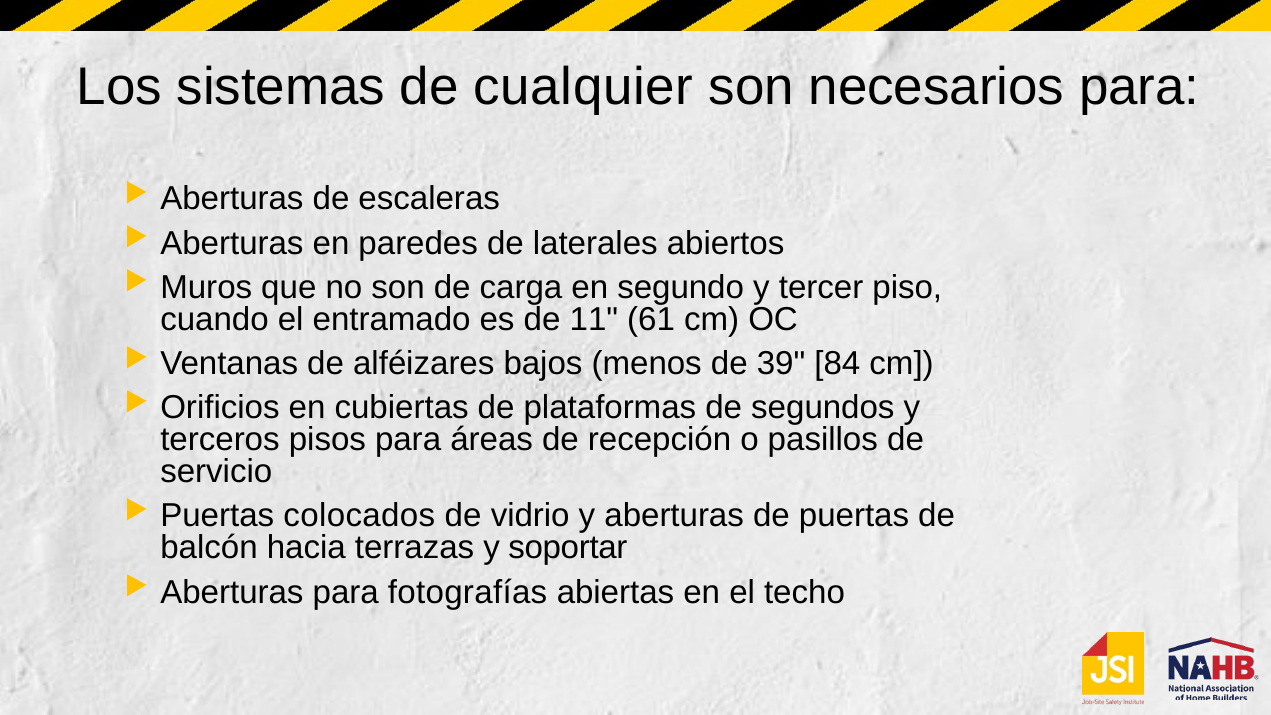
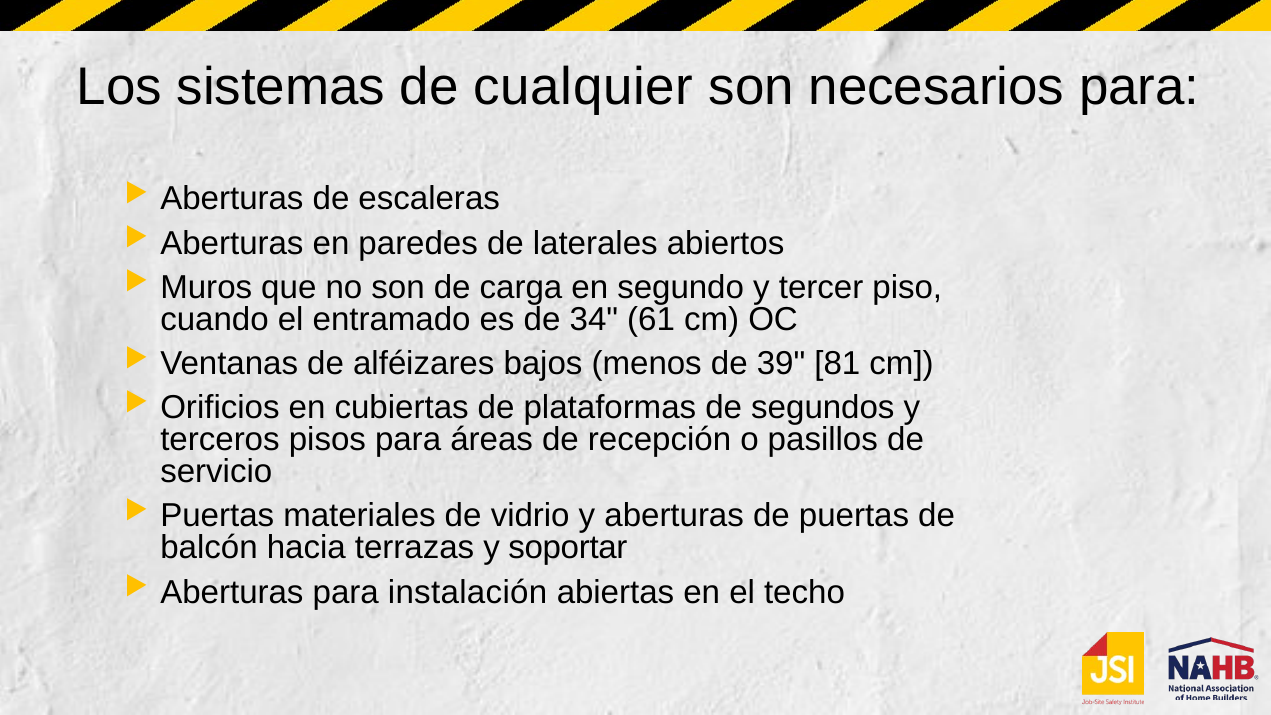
11: 11 -> 34
84: 84 -> 81
colocados: colocados -> materiales
fotografías: fotografías -> instalación
